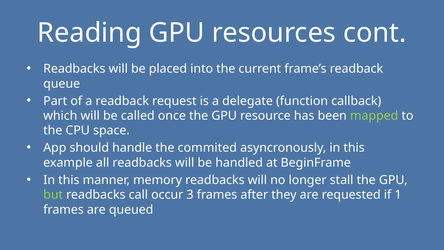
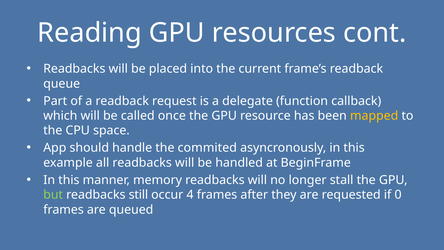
mapped colour: light green -> yellow
call: call -> still
3: 3 -> 4
1: 1 -> 0
